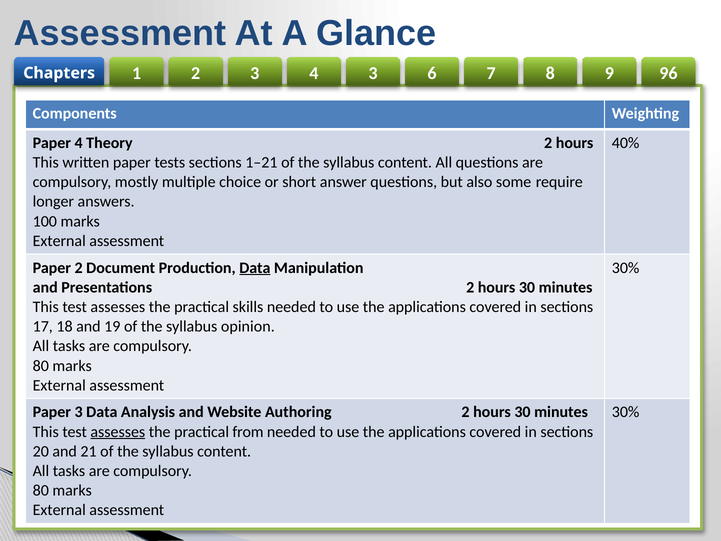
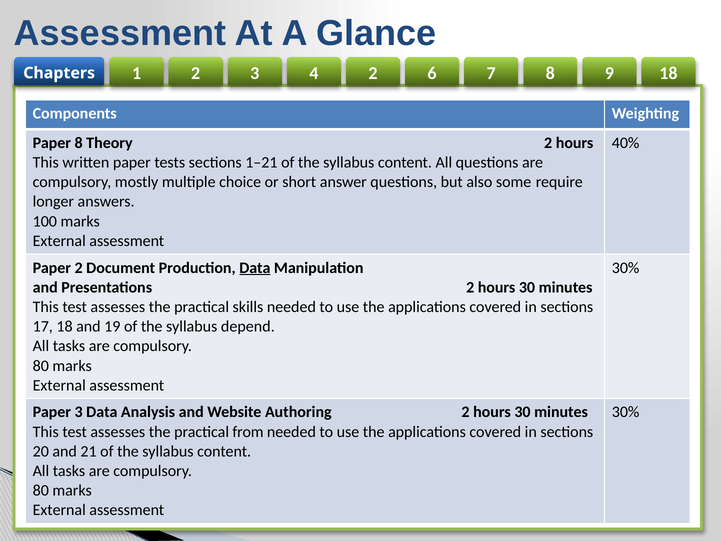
4 3: 3 -> 2
9 96: 96 -> 18
Paper 4: 4 -> 8
opinion: opinion -> depend
assesses at (118, 432) underline: present -> none
